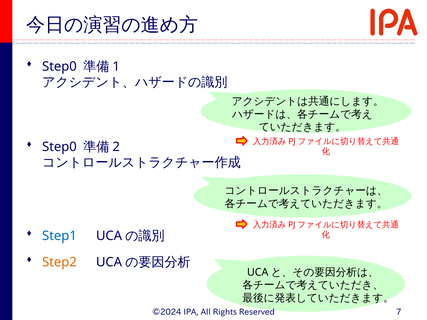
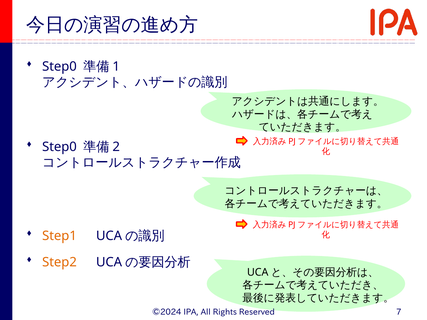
Step1 colour: blue -> orange
